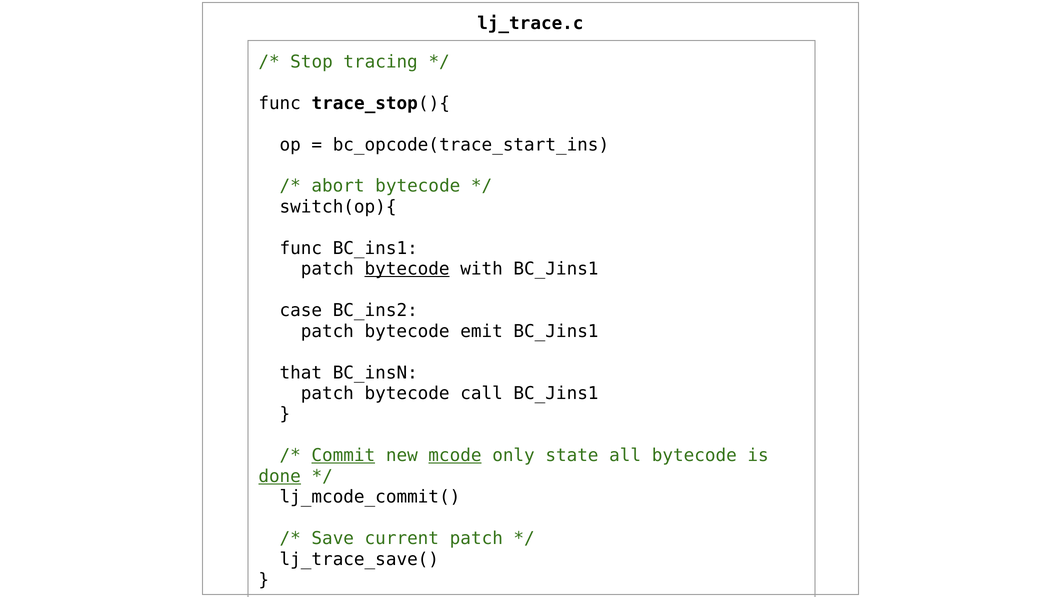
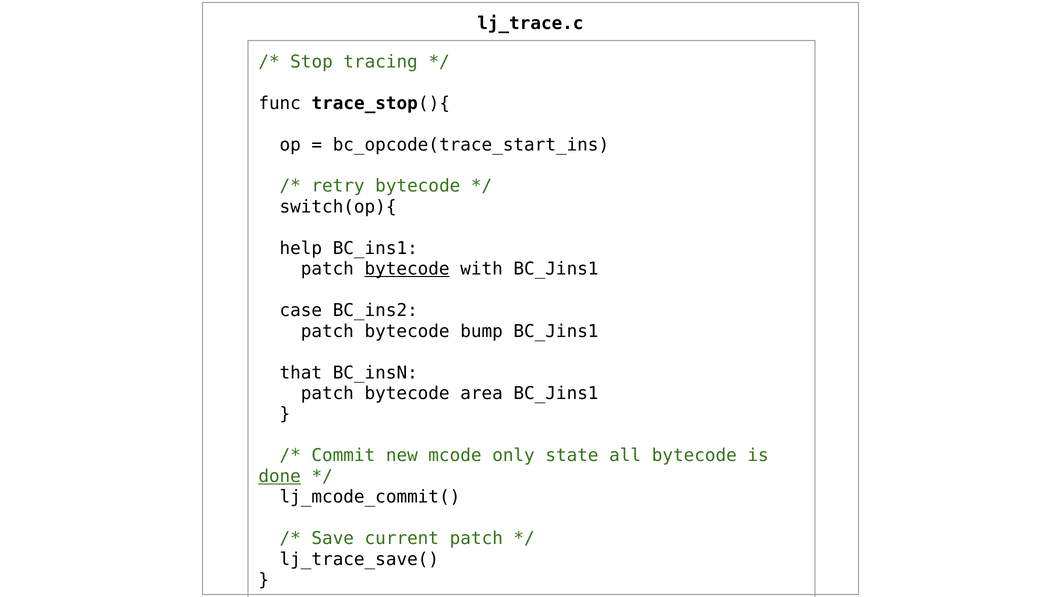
abort: abort -> retry
func at (301, 248): func -> help
emit: emit -> bump
call: call -> area
Commit underline: present -> none
mcode underline: present -> none
